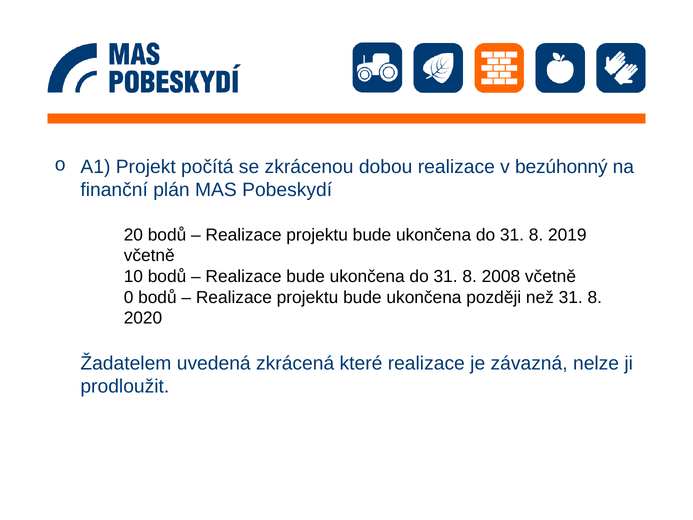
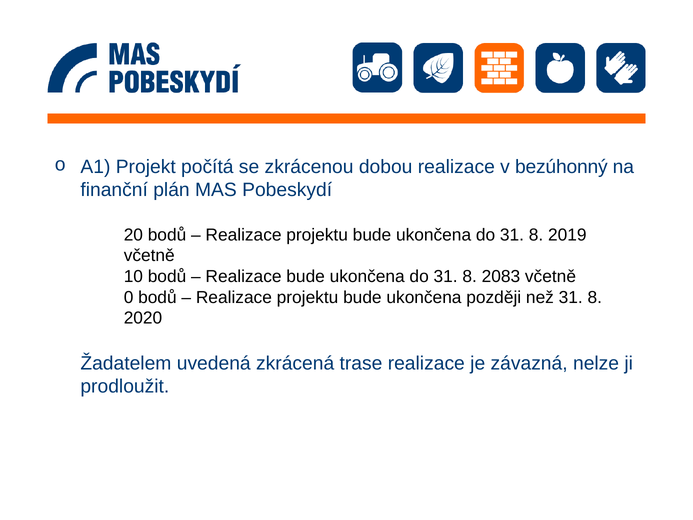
2008: 2008 -> 2083
které: které -> trase
